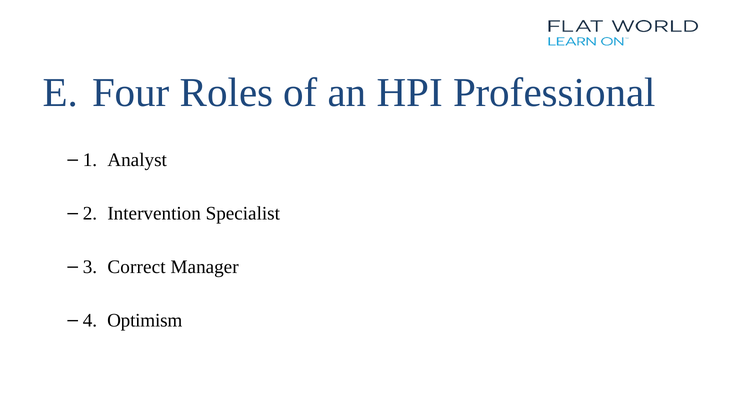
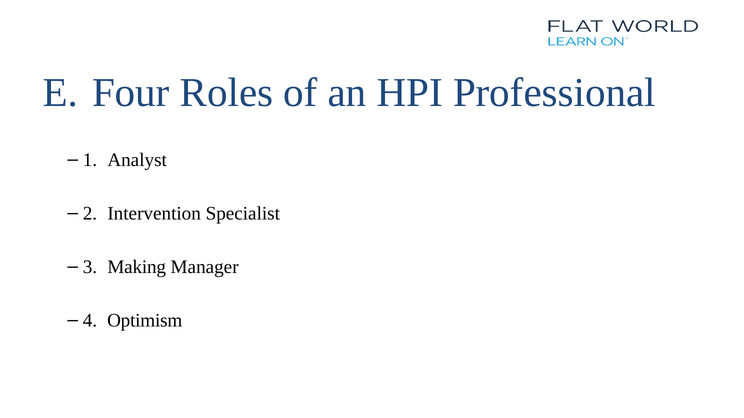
Correct: Correct -> Making
